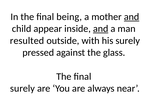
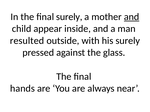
final being: being -> surely
and at (101, 29) underline: present -> none
surely at (22, 89): surely -> hands
